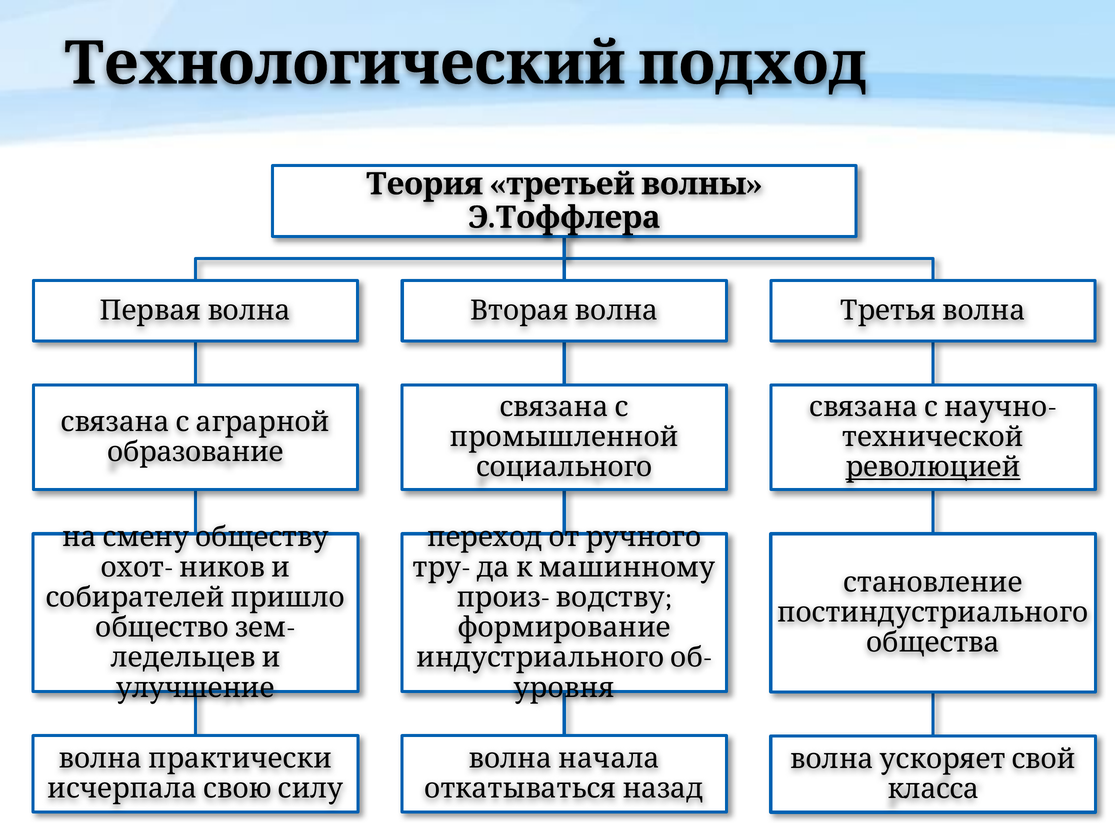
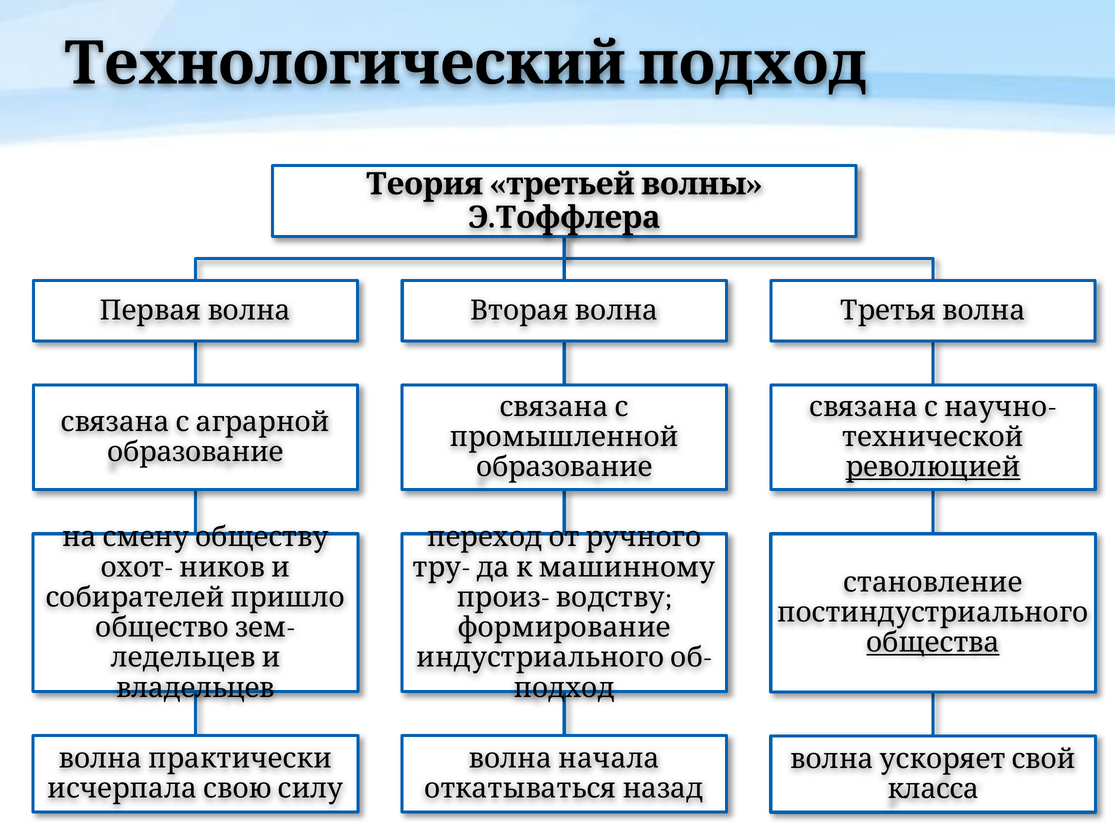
социального at (564, 467): социального -> образование
общества underline: none -> present
улучшение: улучшение -> владельцев
уровня: уровня -> подход
